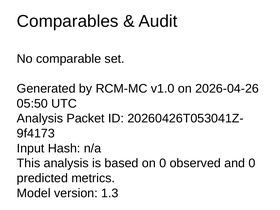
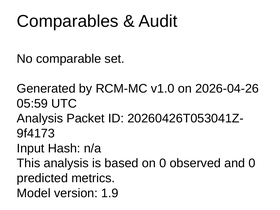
05:50: 05:50 -> 05:59
1.3: 1.3 -> 1.9
